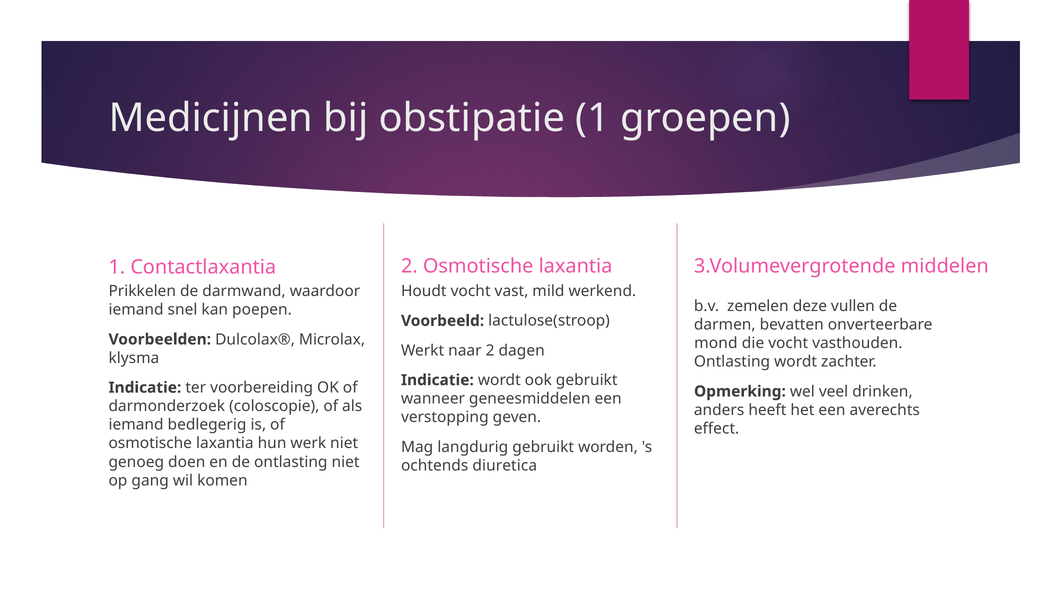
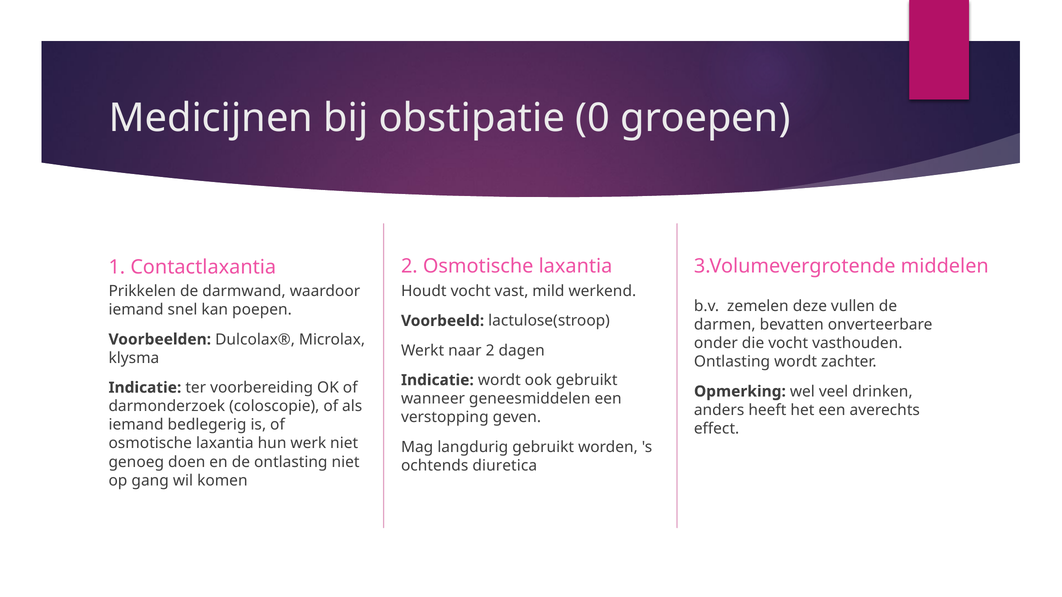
obstipatie 1: 1 -> 0
mond: mond -> onder
